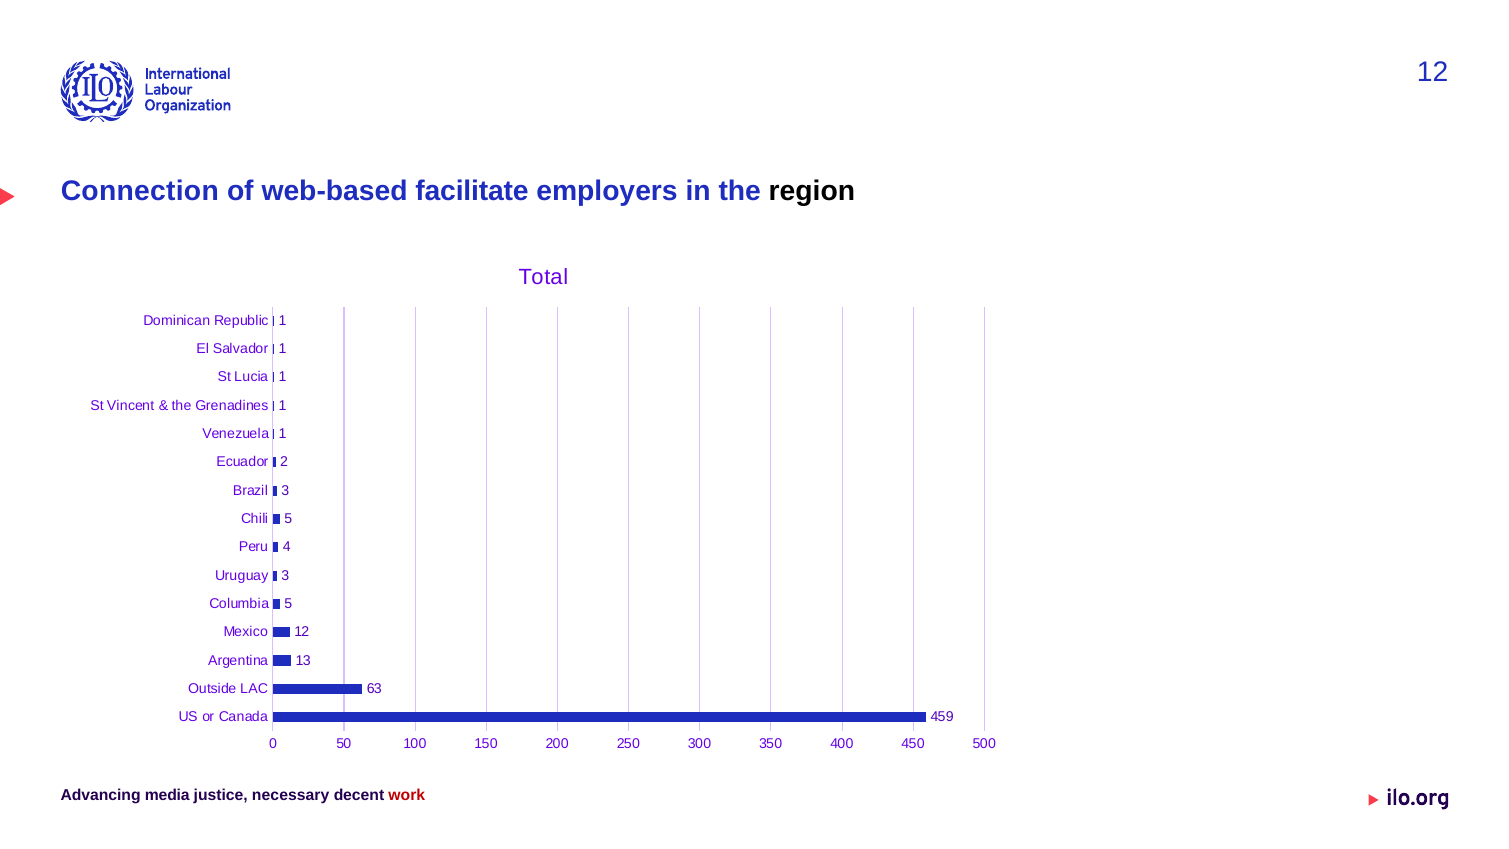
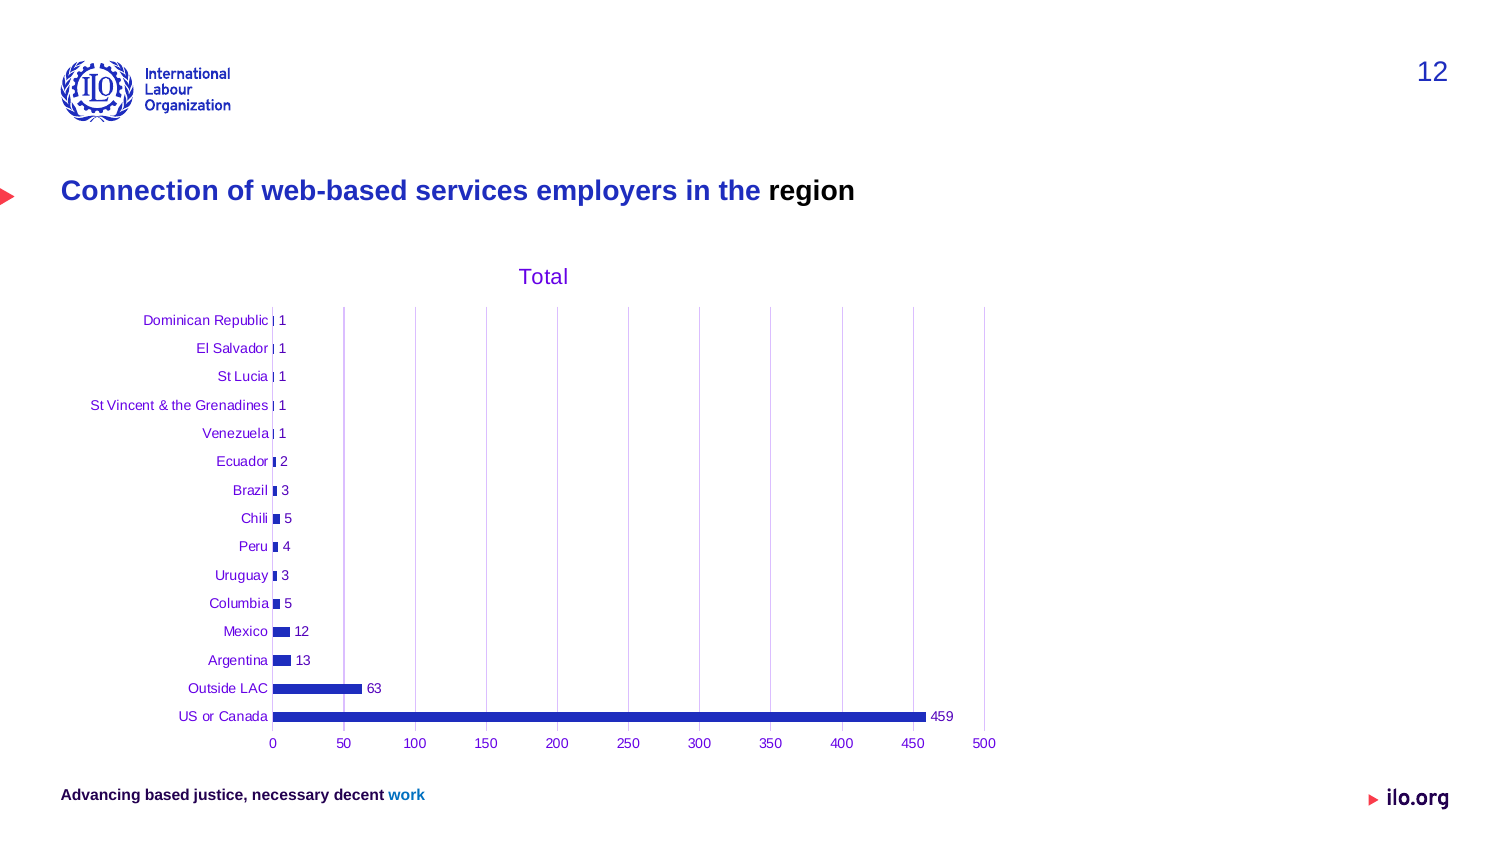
facilitate: facilitate -> services
media: media -> based
work colour: red -> blue
